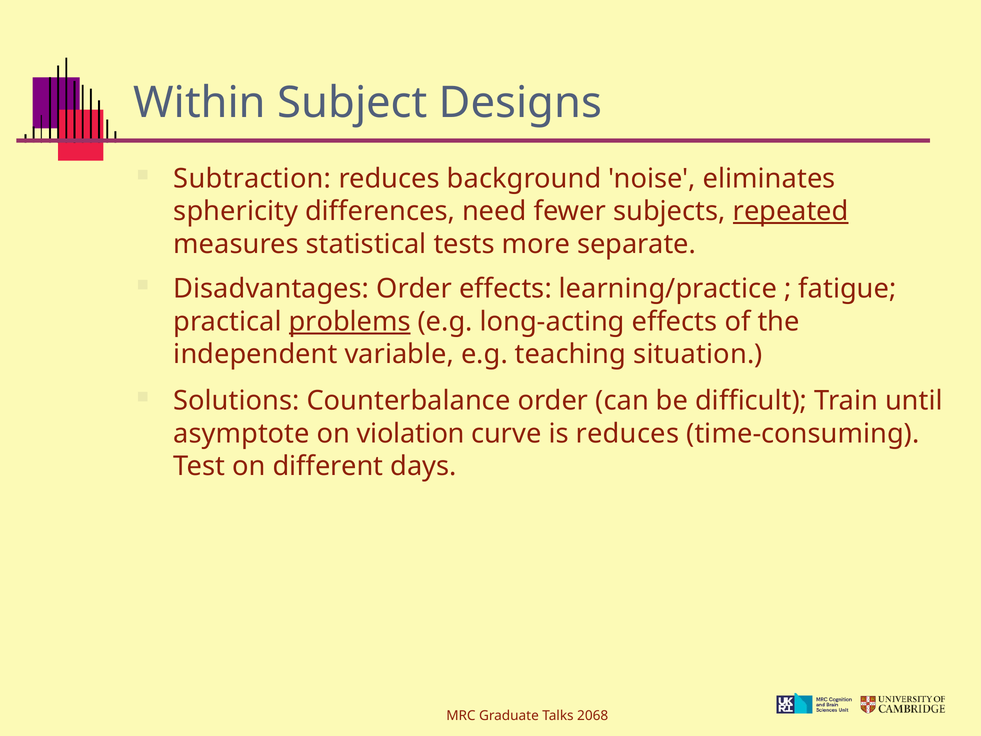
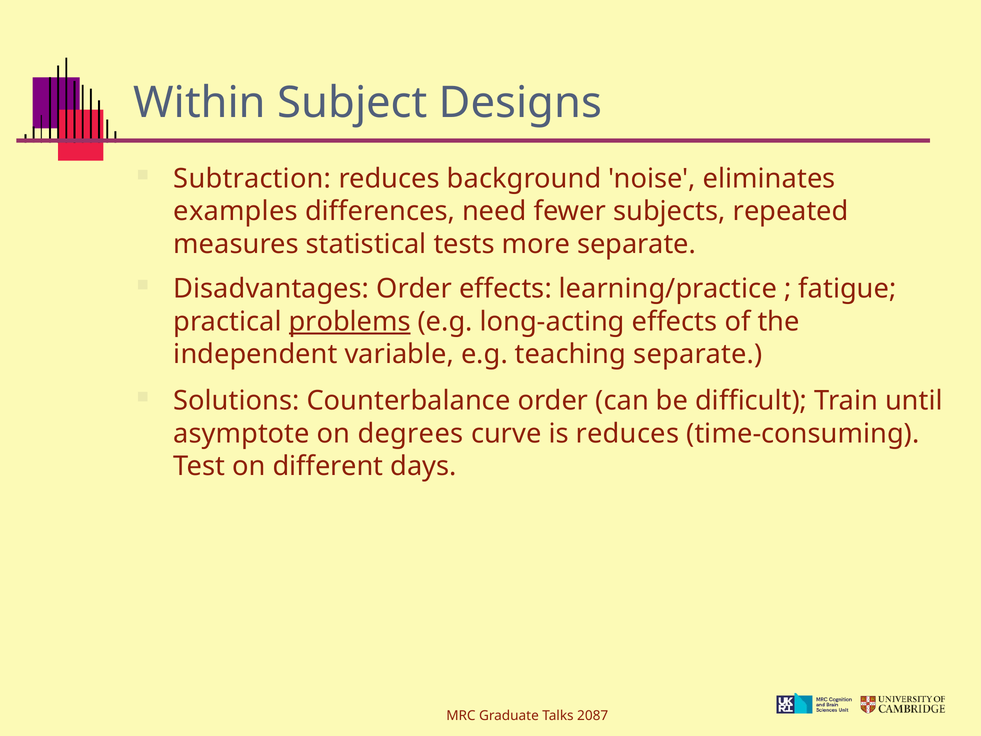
sphericity: sphericity -> examples
repeated underline: present -> none
teaching situation: situation -> separate
violation: violation -> degrees
2068: 2068 -> 2087
